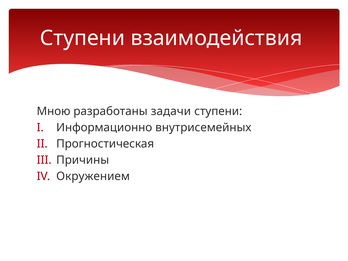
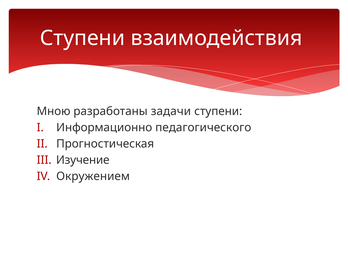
внутрисемейных: внутрисемейных -> педагогического
Причины: Причины -> Изучение
